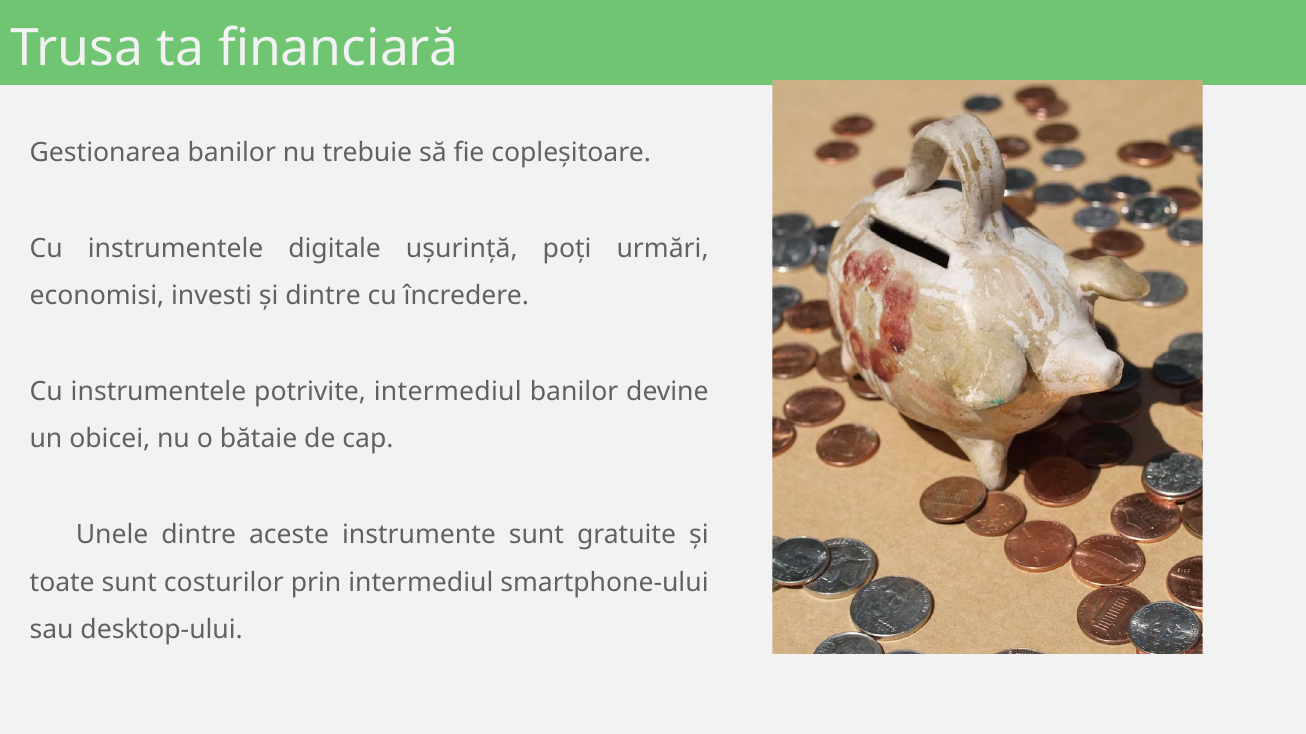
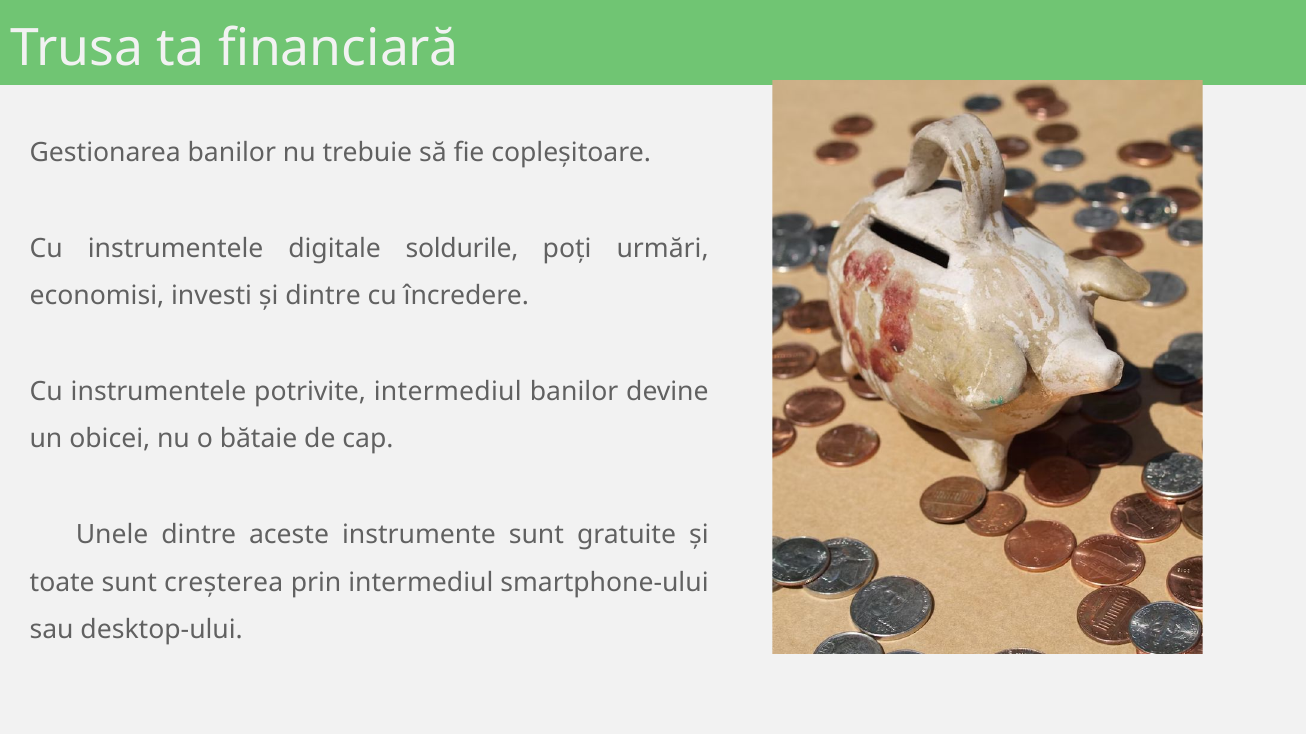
ușurință: ușurință -> soldurile
costurilor: costurilor -> creșterea
